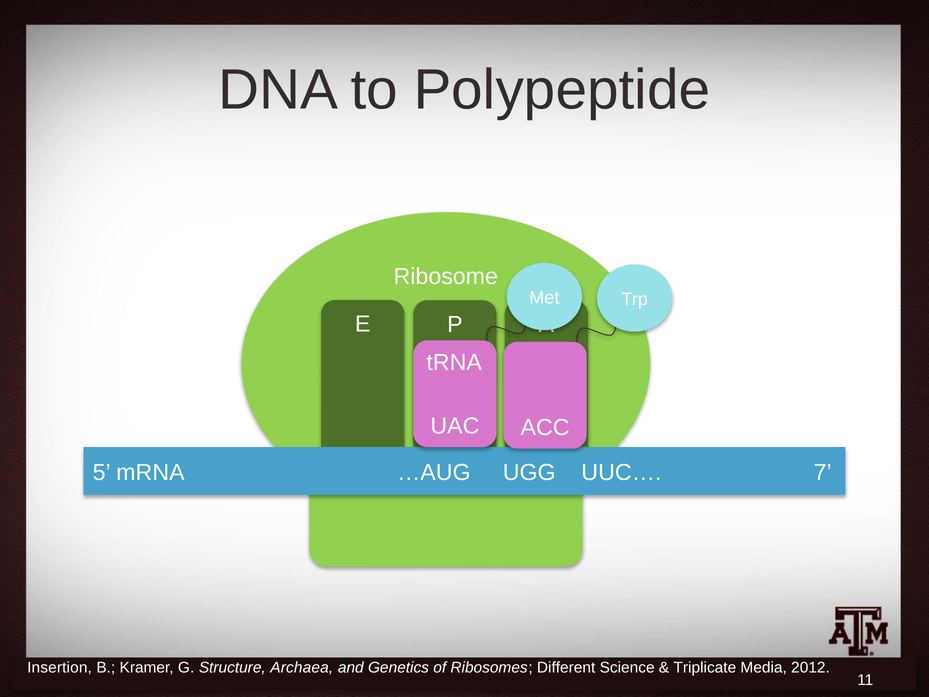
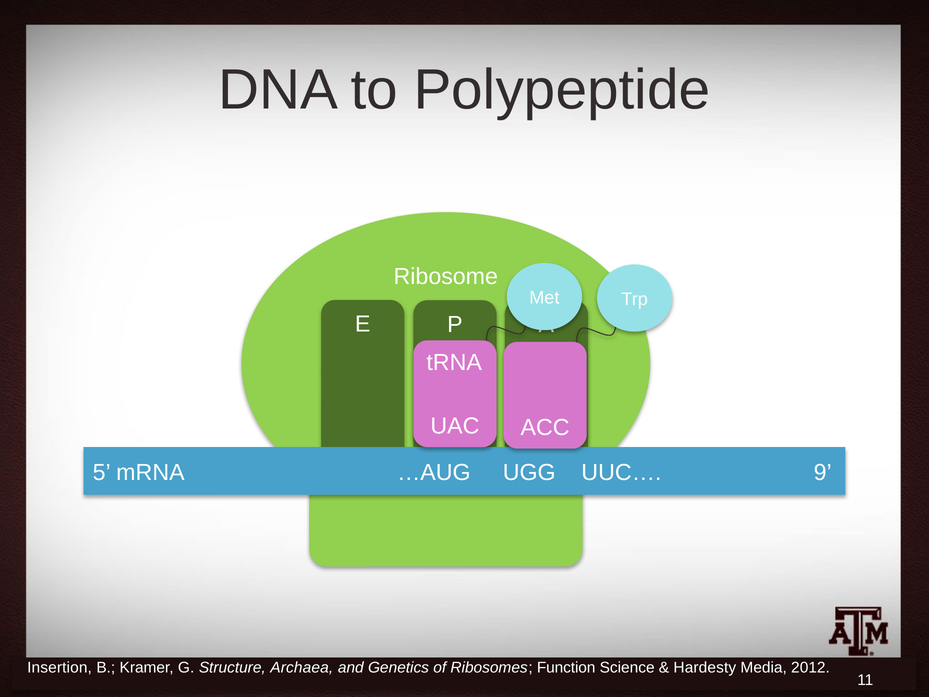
7: 7 -> 9
Different: Different -> Function
Triplicate: Triplicate -> Hardesty
